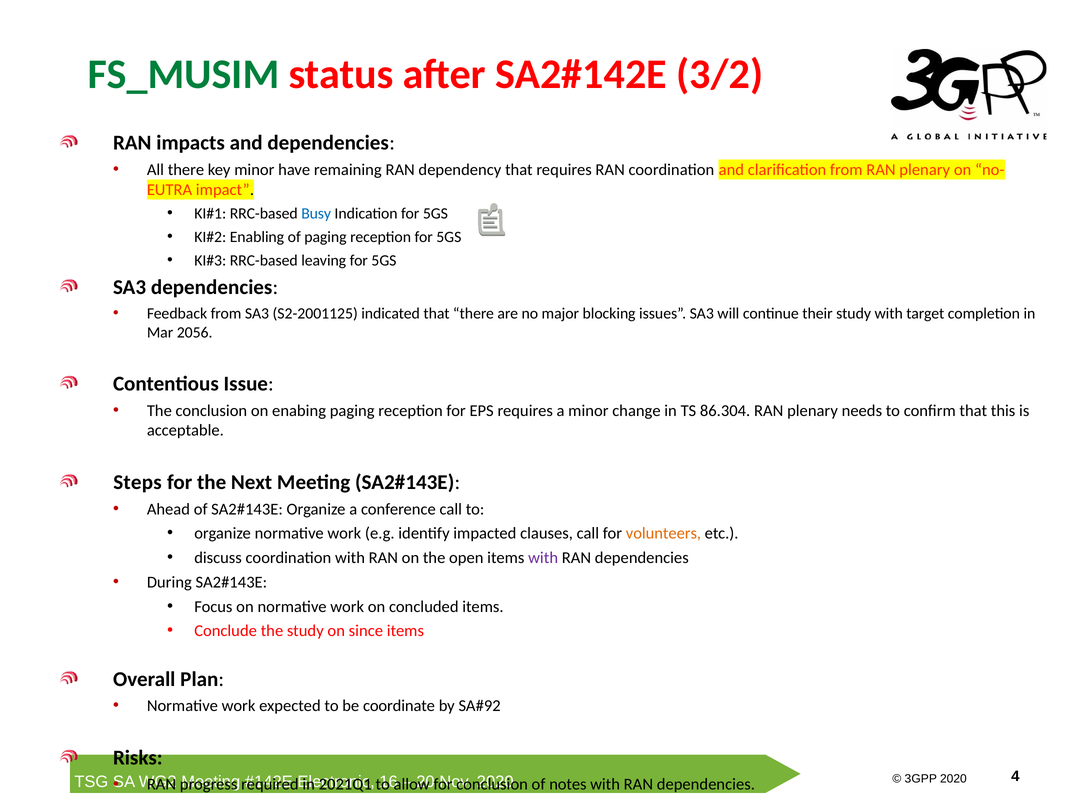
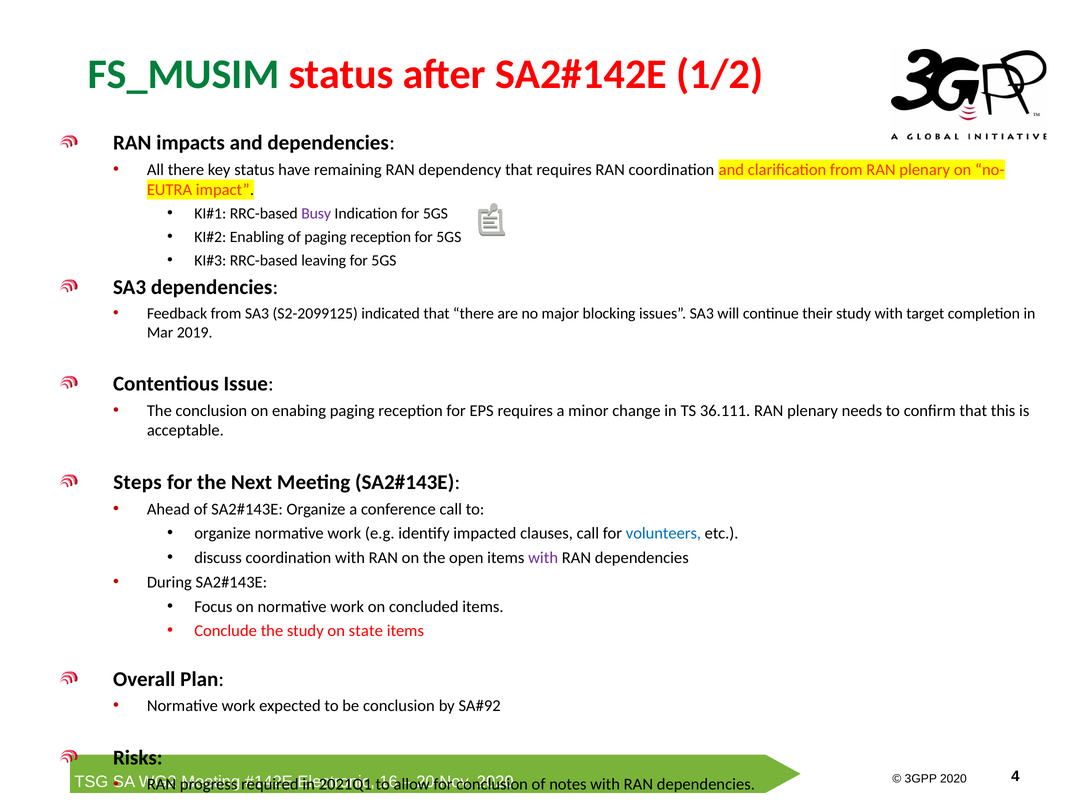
3/2: 3/2 -> 1/2
key minor: minor -> status
Busy colour: blue -> purple
S2-2001125: S2-2001125 -> S2-2099125
2056: 2056 -> 2019
86.304: 86.304 -> 36.111
volunteers colour: orange -> blue
since: since -> state
be coordinate: coordinate -> conclusion
